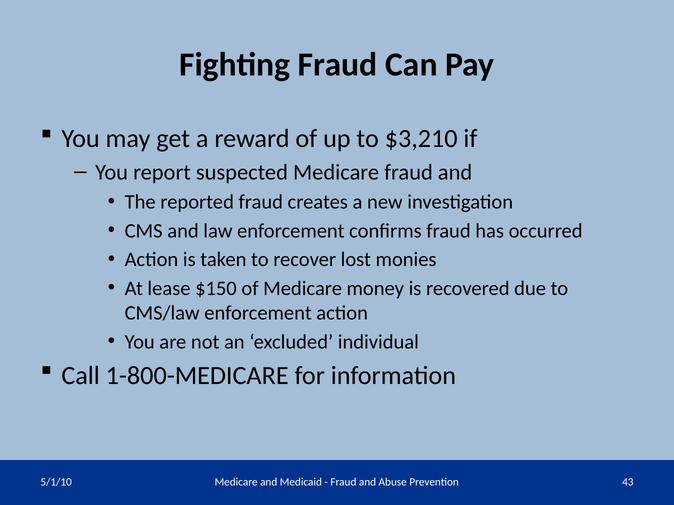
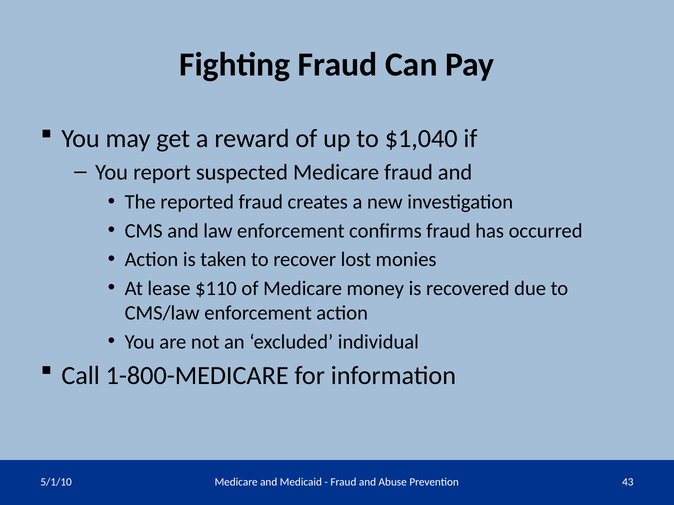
$3,210: $3,210 -> $1,040
$150: $150 -> $110
